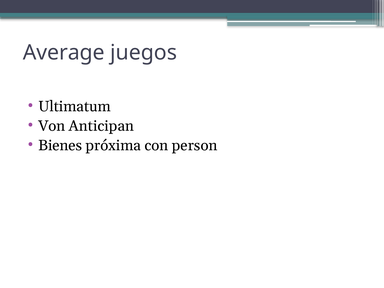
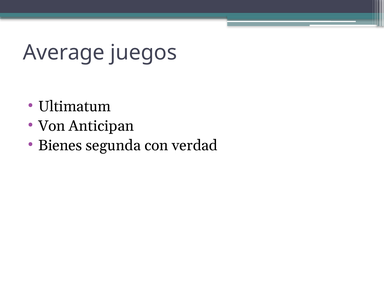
próxima: próxima -> segunda
person: person -> verdad
